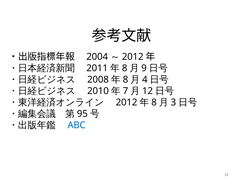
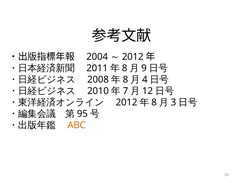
ABC colour: blue -> orange
